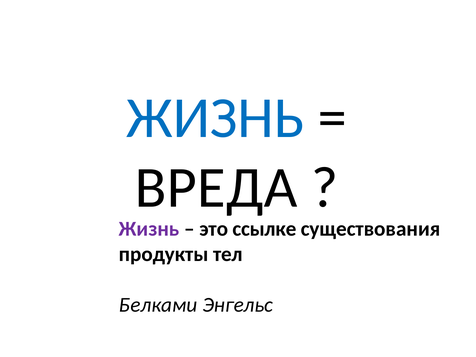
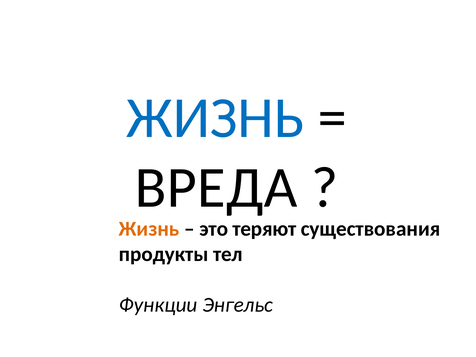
Жизнь at (149, 229) colour: purple -> orange
ссылке: ссылке -> теряют
Белками: Белками -> Функции
